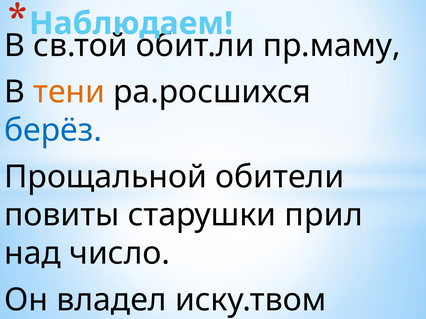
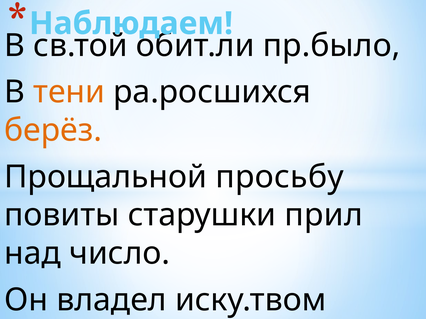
пр.маму: пр.маму -> пр.было
берёз colour: blue -> orange
обители: обители -> просьбу
